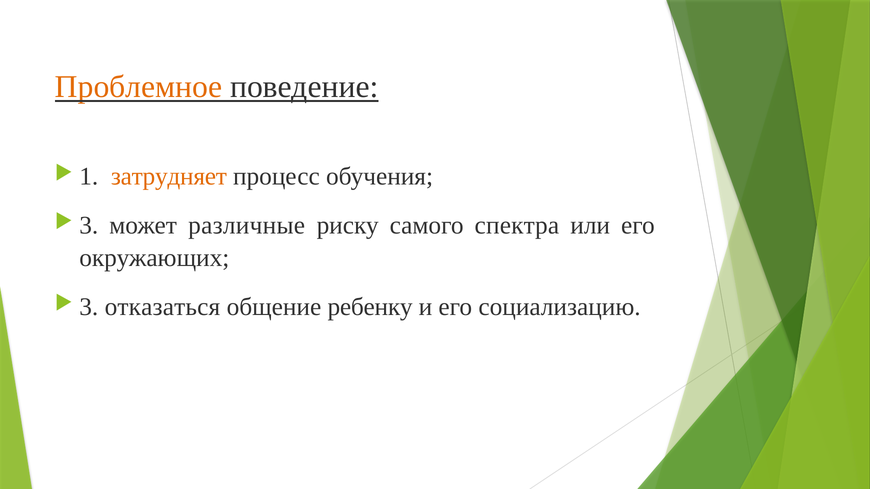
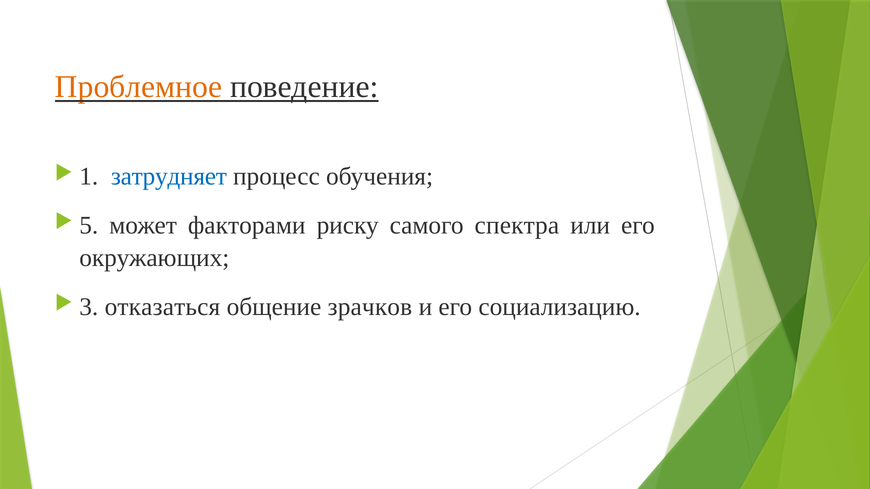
затрудняет colour: orange -> blue
3 at (89, 225): 3 -> 5
различные: различные -> факторами
ребенку: ребенку -> зрачков
